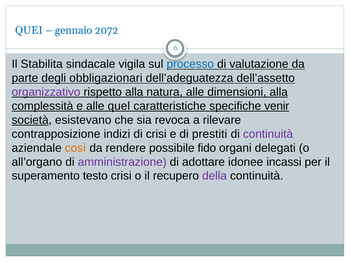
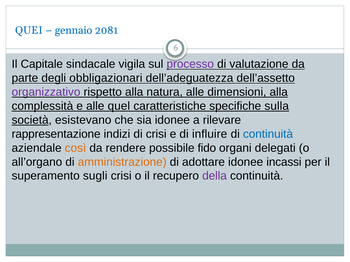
2072: 2072 -> 2081
Stabilita: Stabilita -> Capitale
processo colour: blue -> purple
venir: venir -> sulla
sia revoca: revoca -> idonee
contrapposizione: contrapposizione -> rappresentazione
prestiti: prestiti -> influire
continuità at (268, 134) colour: purple -> blue
amministrazione colour: purple -> orange
testo: testo -> sugli
